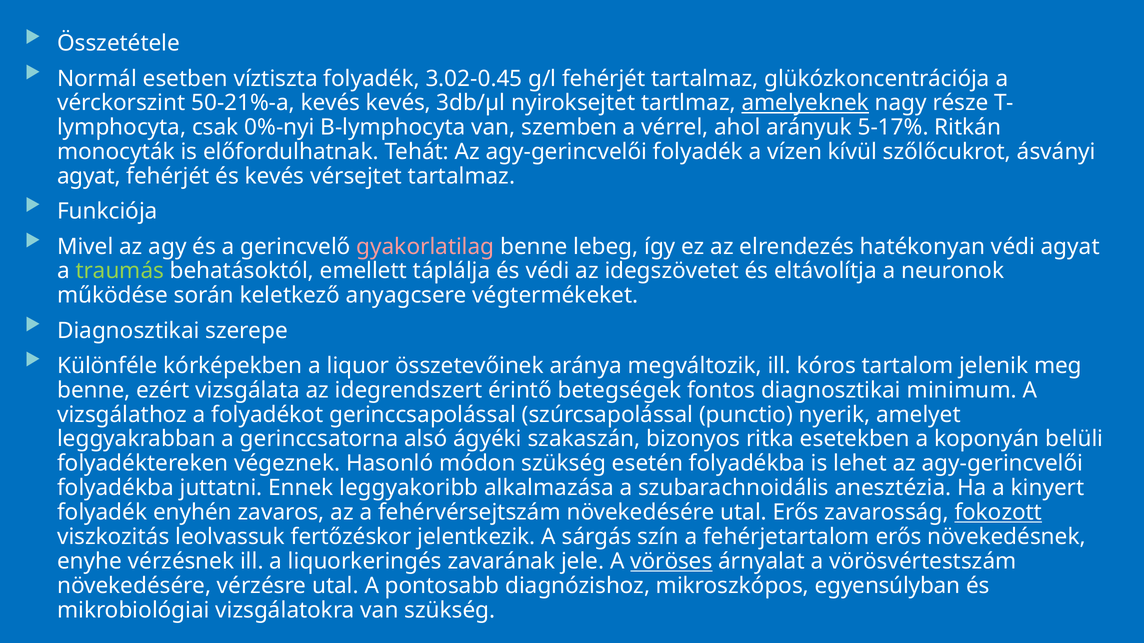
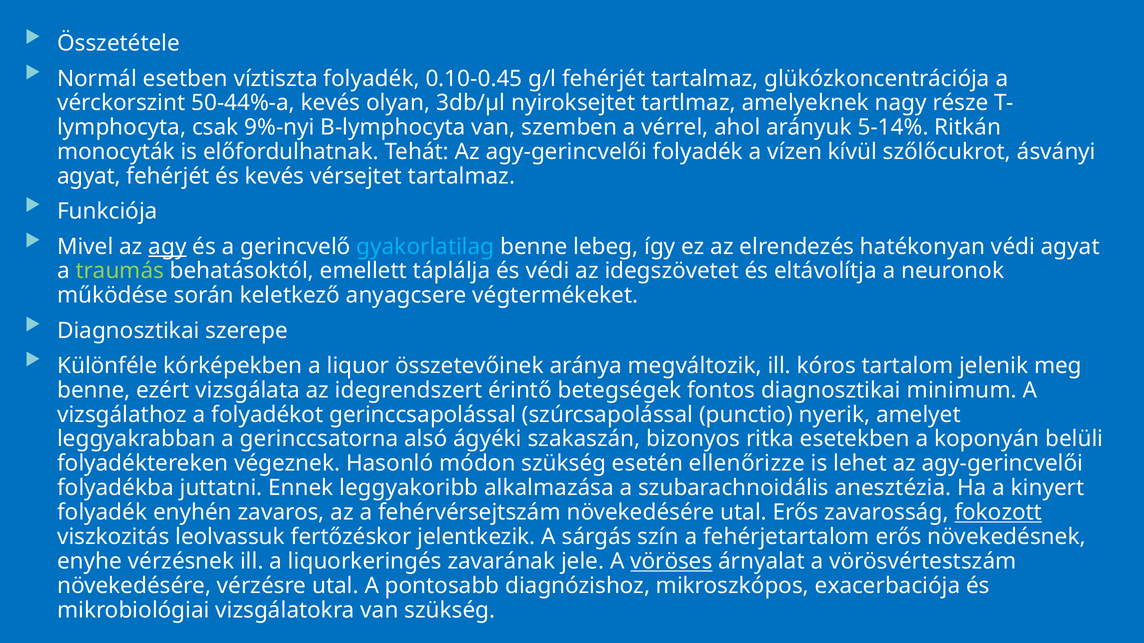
3.02-0.45: 3.02-0.45 -> 0.10-0.45
50-21%-a: 50-21%-a -> 50-44%-a
kevés kevés: kevés -> olyan
amelyeknek underline: present -> none
0%-nyi: 0%-nyi -> 9%-nyi
5-17%: 5-17% -> 5-14%
agy underline: none -> present
gyakorlatilag colour: pink -> light blue
esetén folyadékba: folyadékba -> ellenőrizze
egyensúlyban: egyensúlyban -> exacerbaciója
